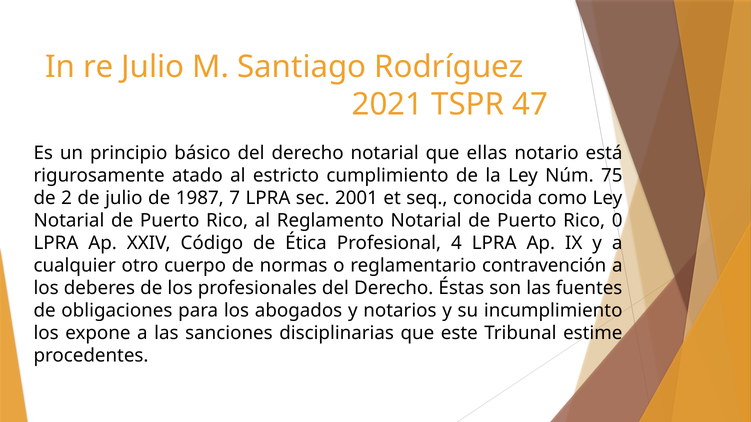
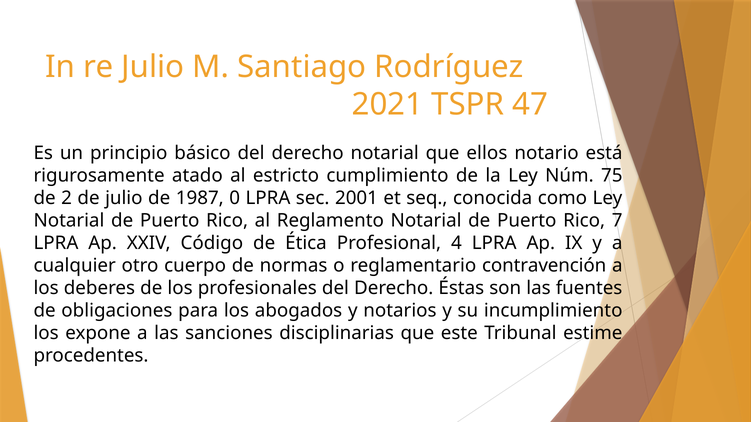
ellas: ellas -> ellos
7: 7 -> 0
0: 0 -> 7
